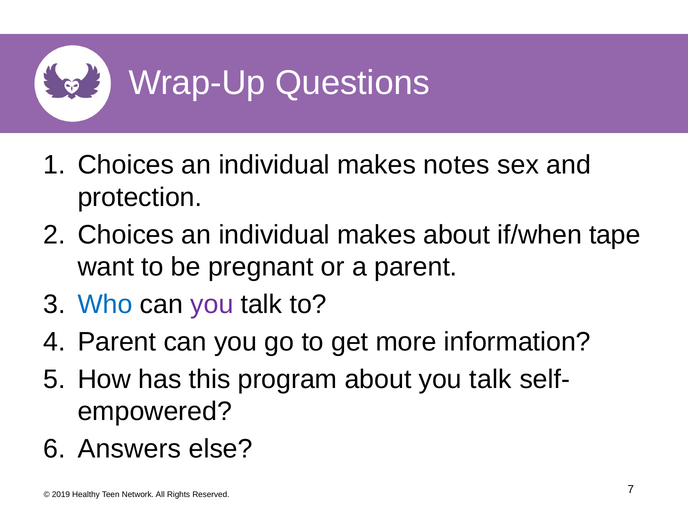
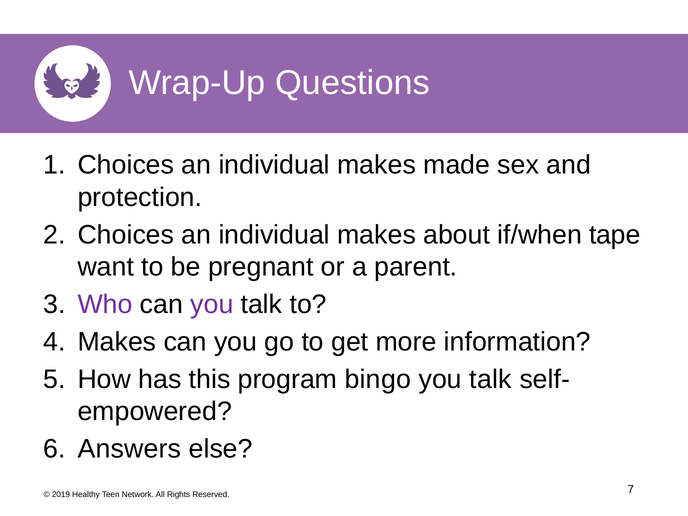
notes: notes -> made
Who colour: blue -> purple
Parent at (117, 342): Parent -> Makes
program about: about -> bingo
